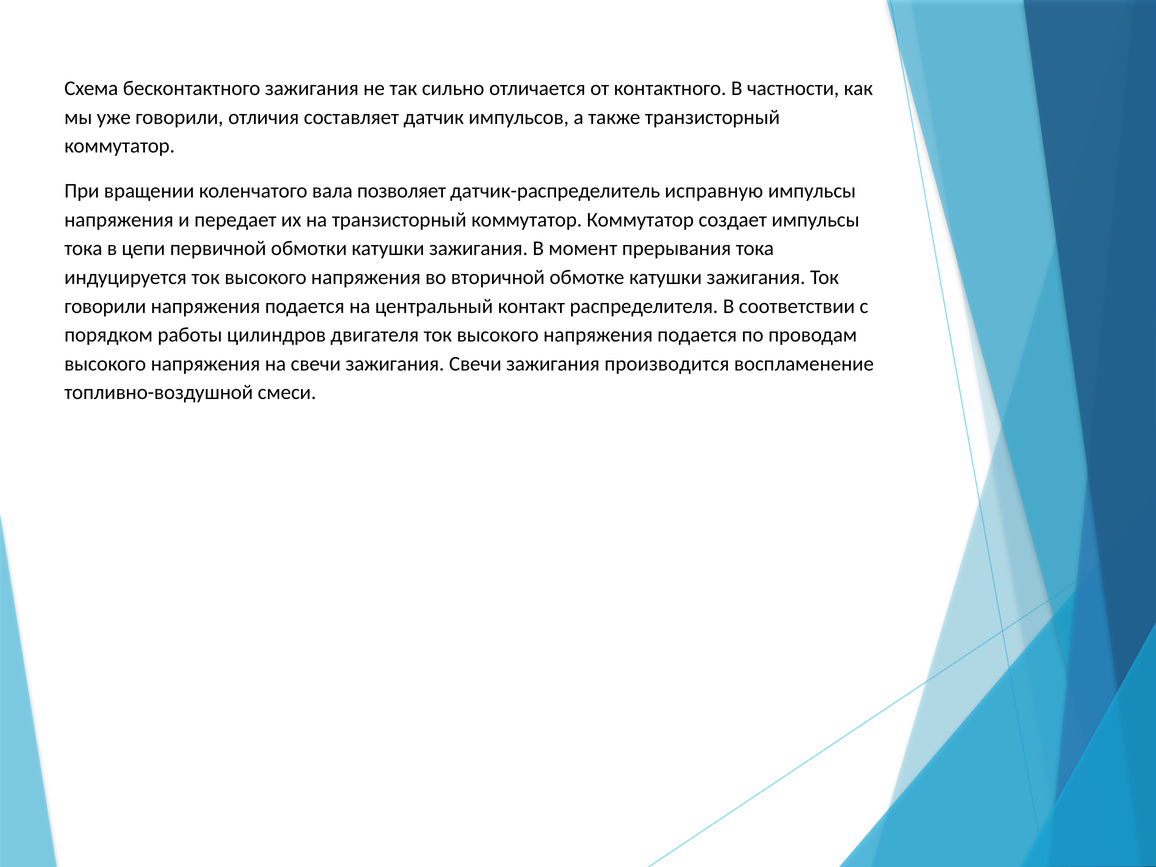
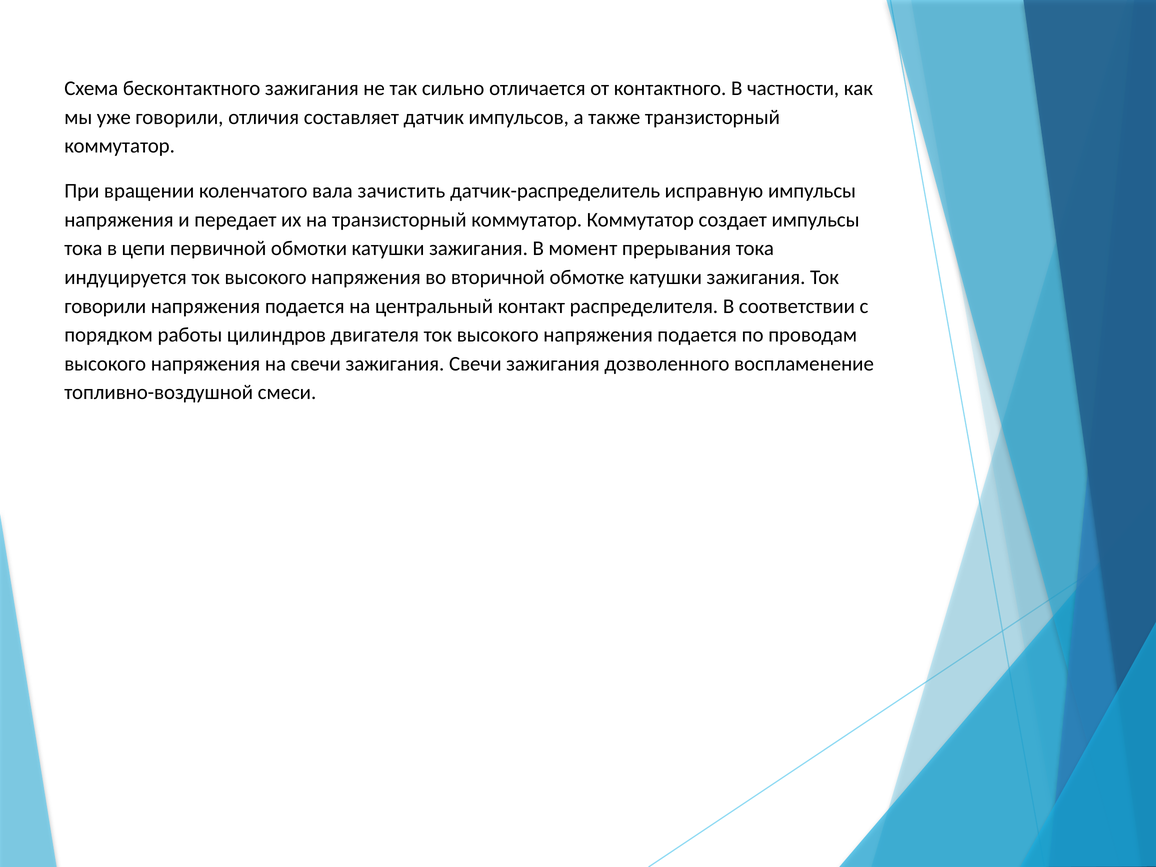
позволяет: позволяет -> зачистить
производится: производится -> дозволенного
